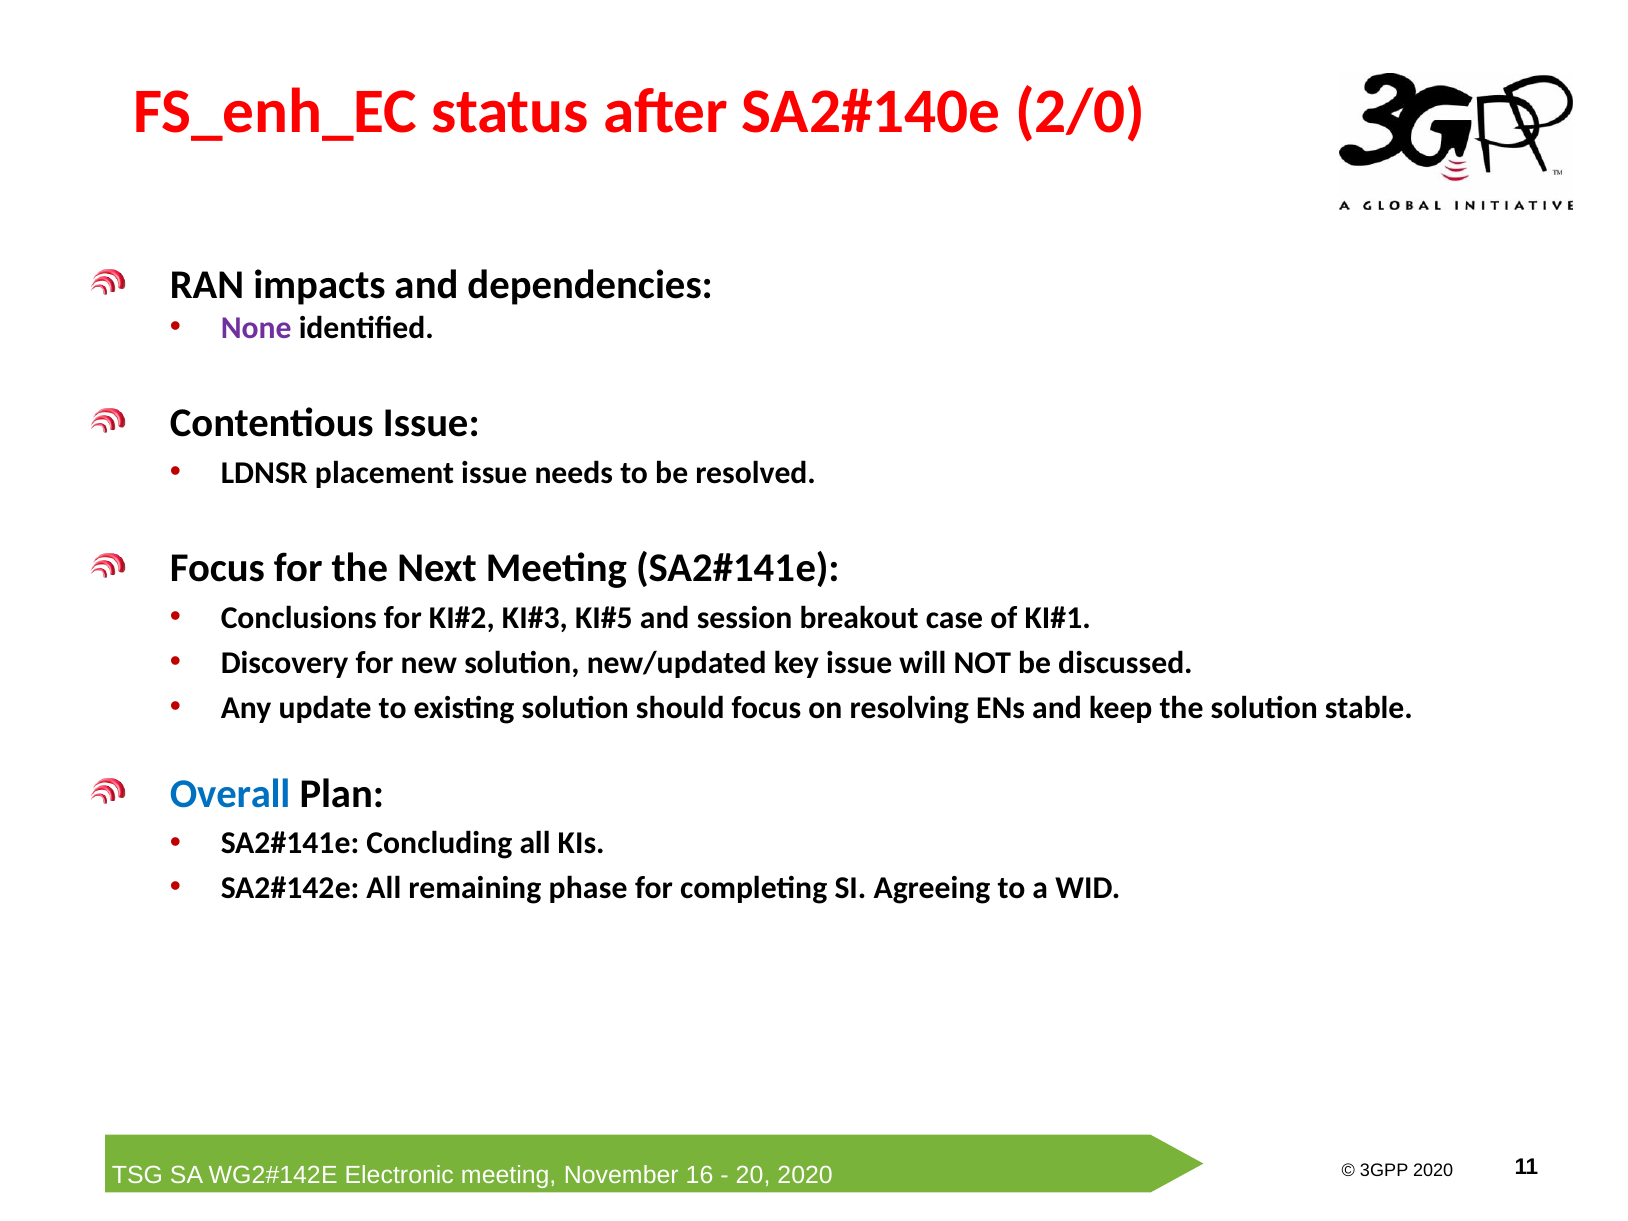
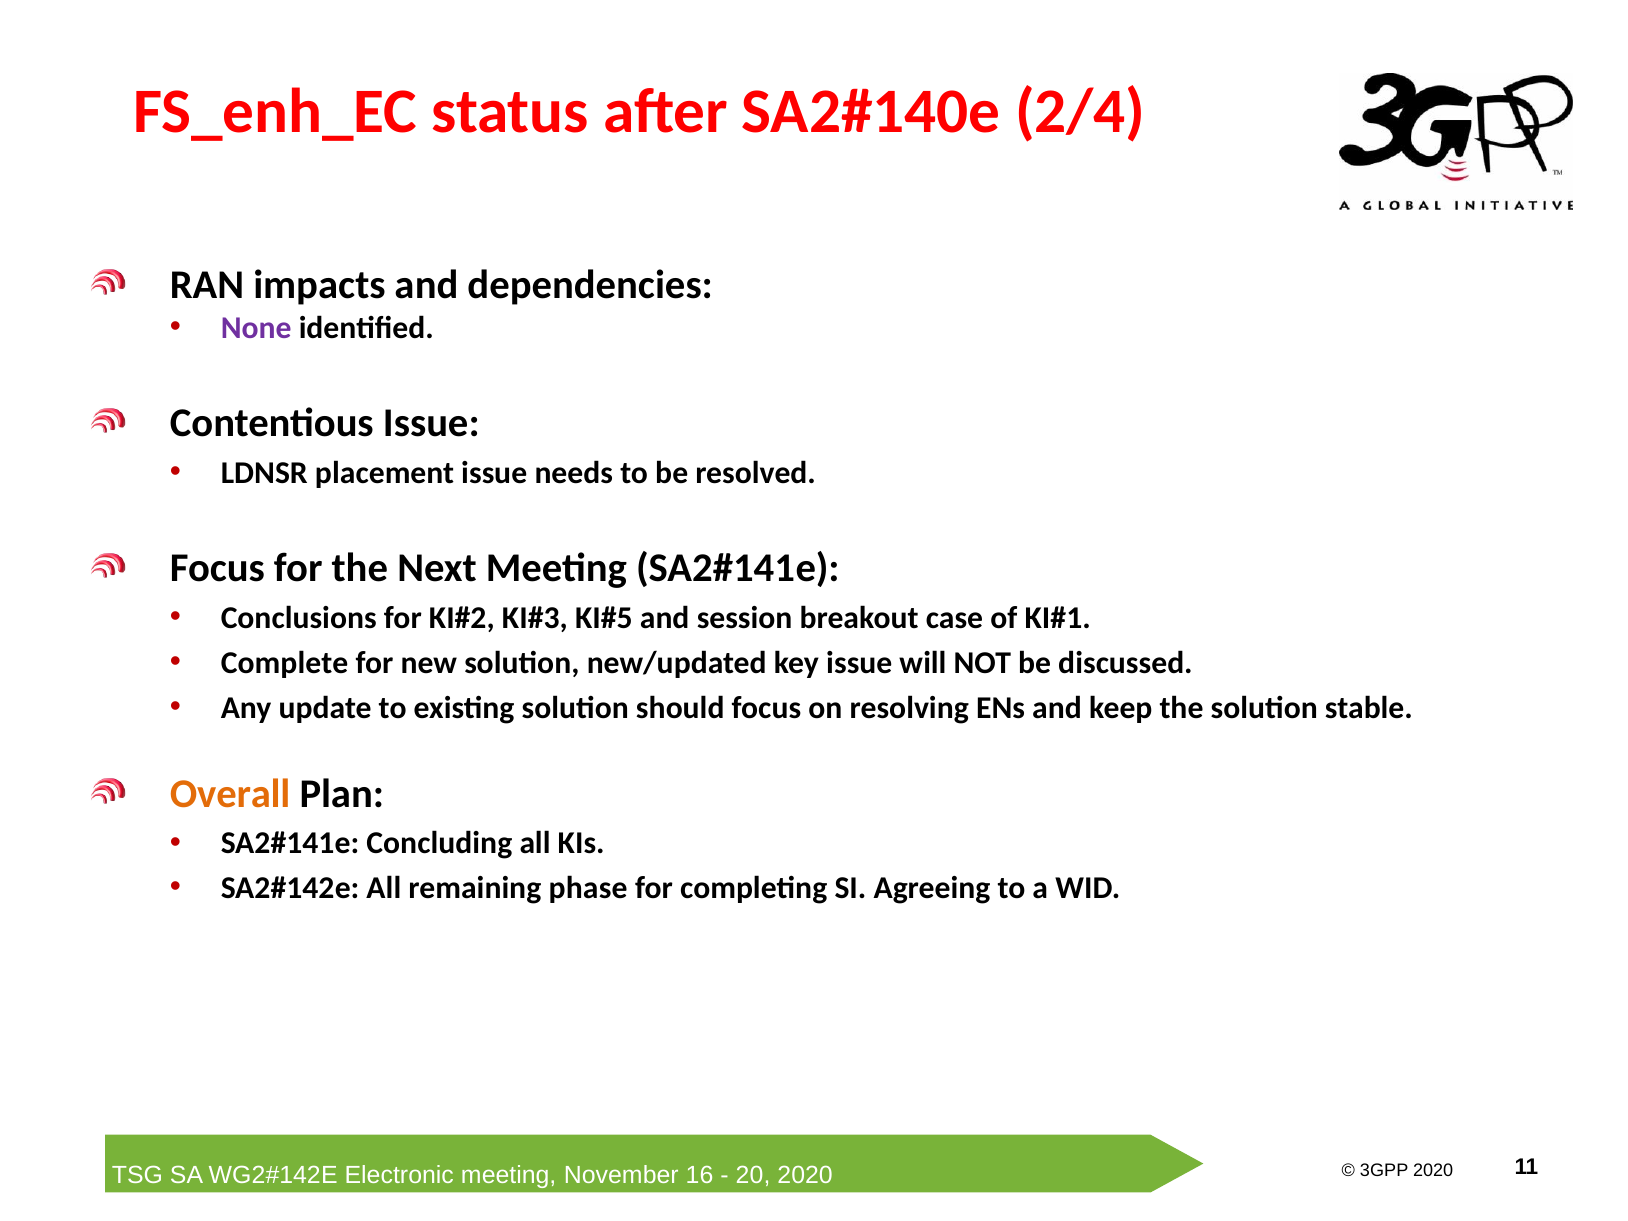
2/0: 2/0 -> 2/4
Discovery: Discovery -> Complete
Overall colour: blue -> orange
